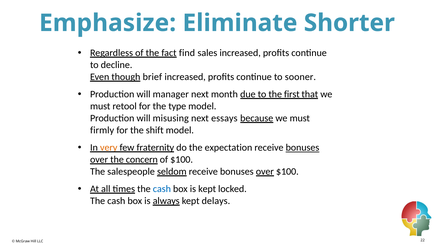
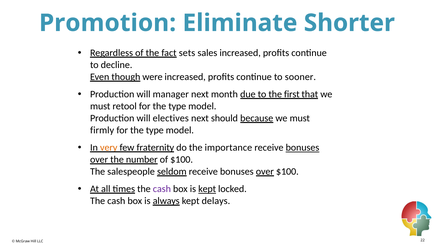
Emphasize: Emphasize -> Promotion
find: find -> sets
brief: brief -> were
misusing: misusing -> electives
essays: essays -> should
shift at (155, 130): shift -> type
expectation: expectation -> importance
concern: concern -> number
cash at (162, 189) colour: blue -> purple
kept at (207, 189) underline: none -> present
